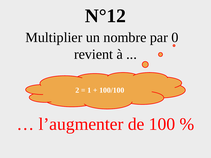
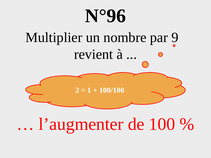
N°12: N°12 -> N°96
0: 0 -> 9
